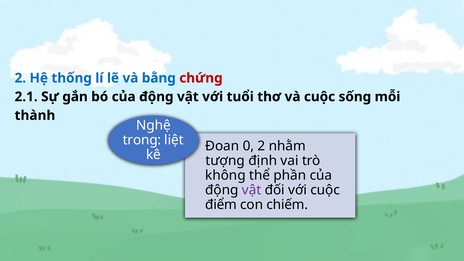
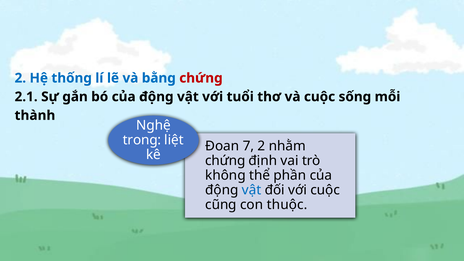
0: 0 -> 7
tượng at (225, 161): tượng -> chứng
vật at (252, 190) colour: purple -> blue
điểm: điểm -> cũng
chiếm: chiếm -> thuộc
